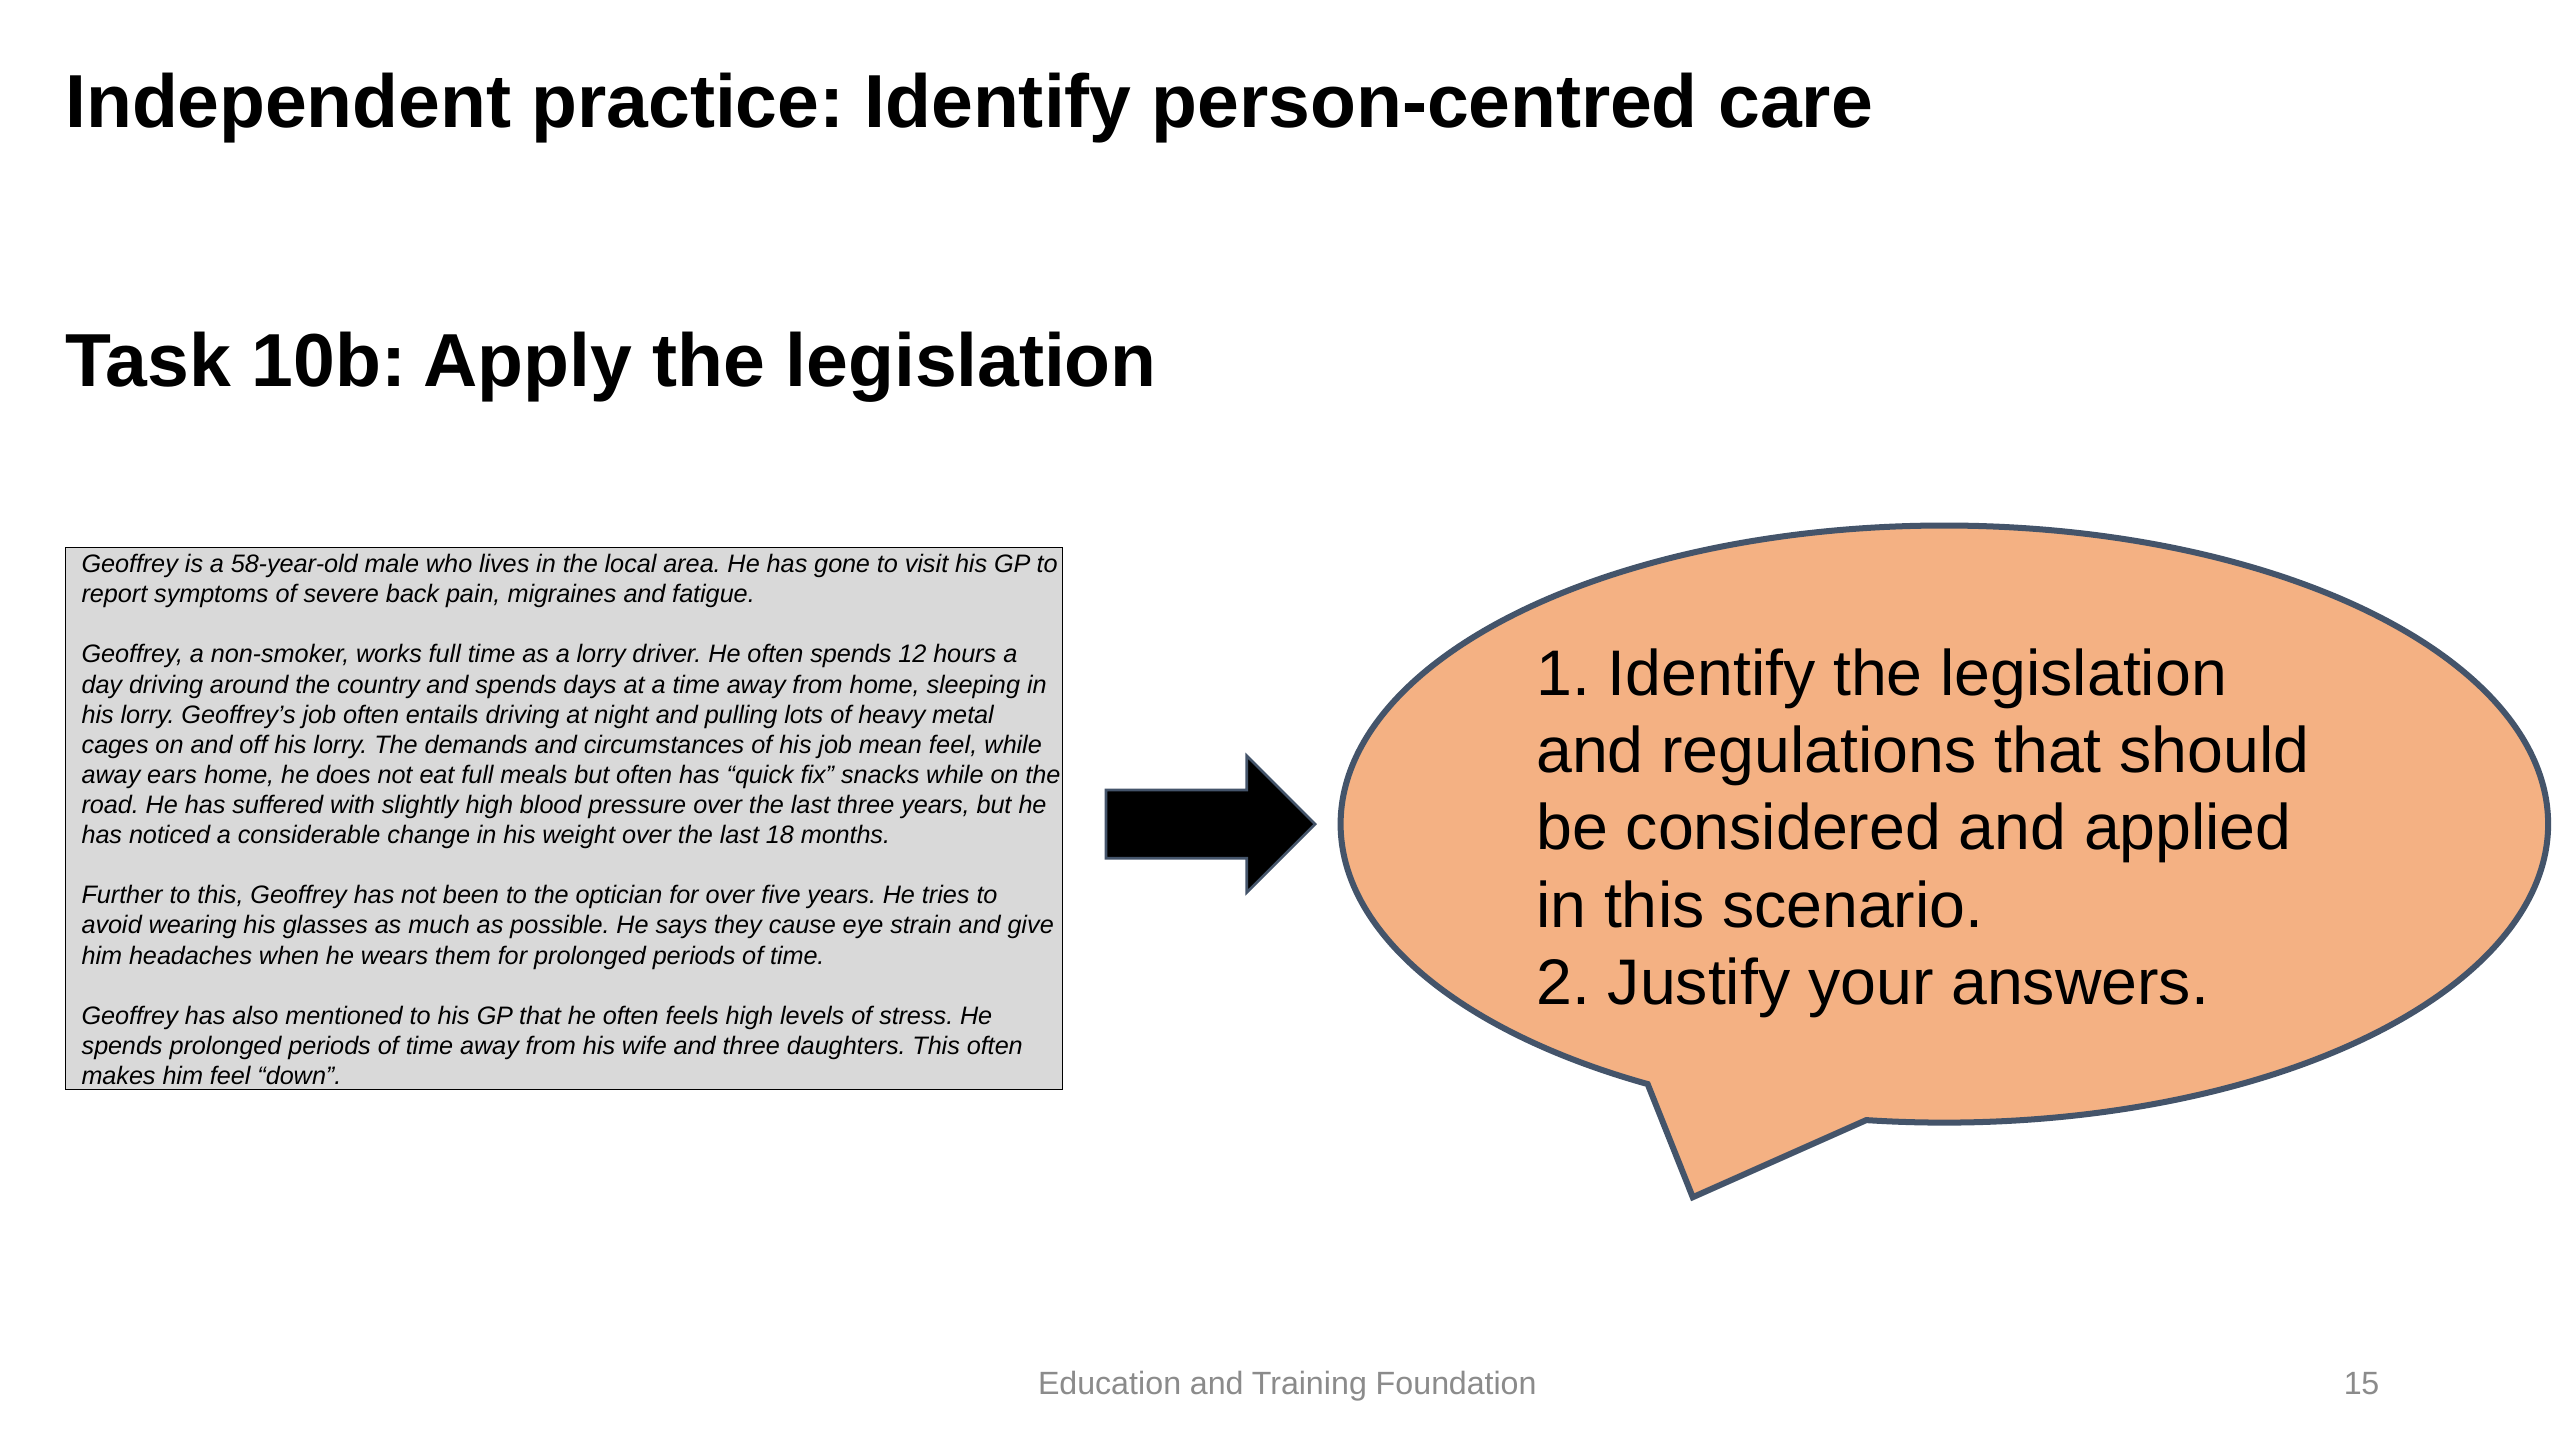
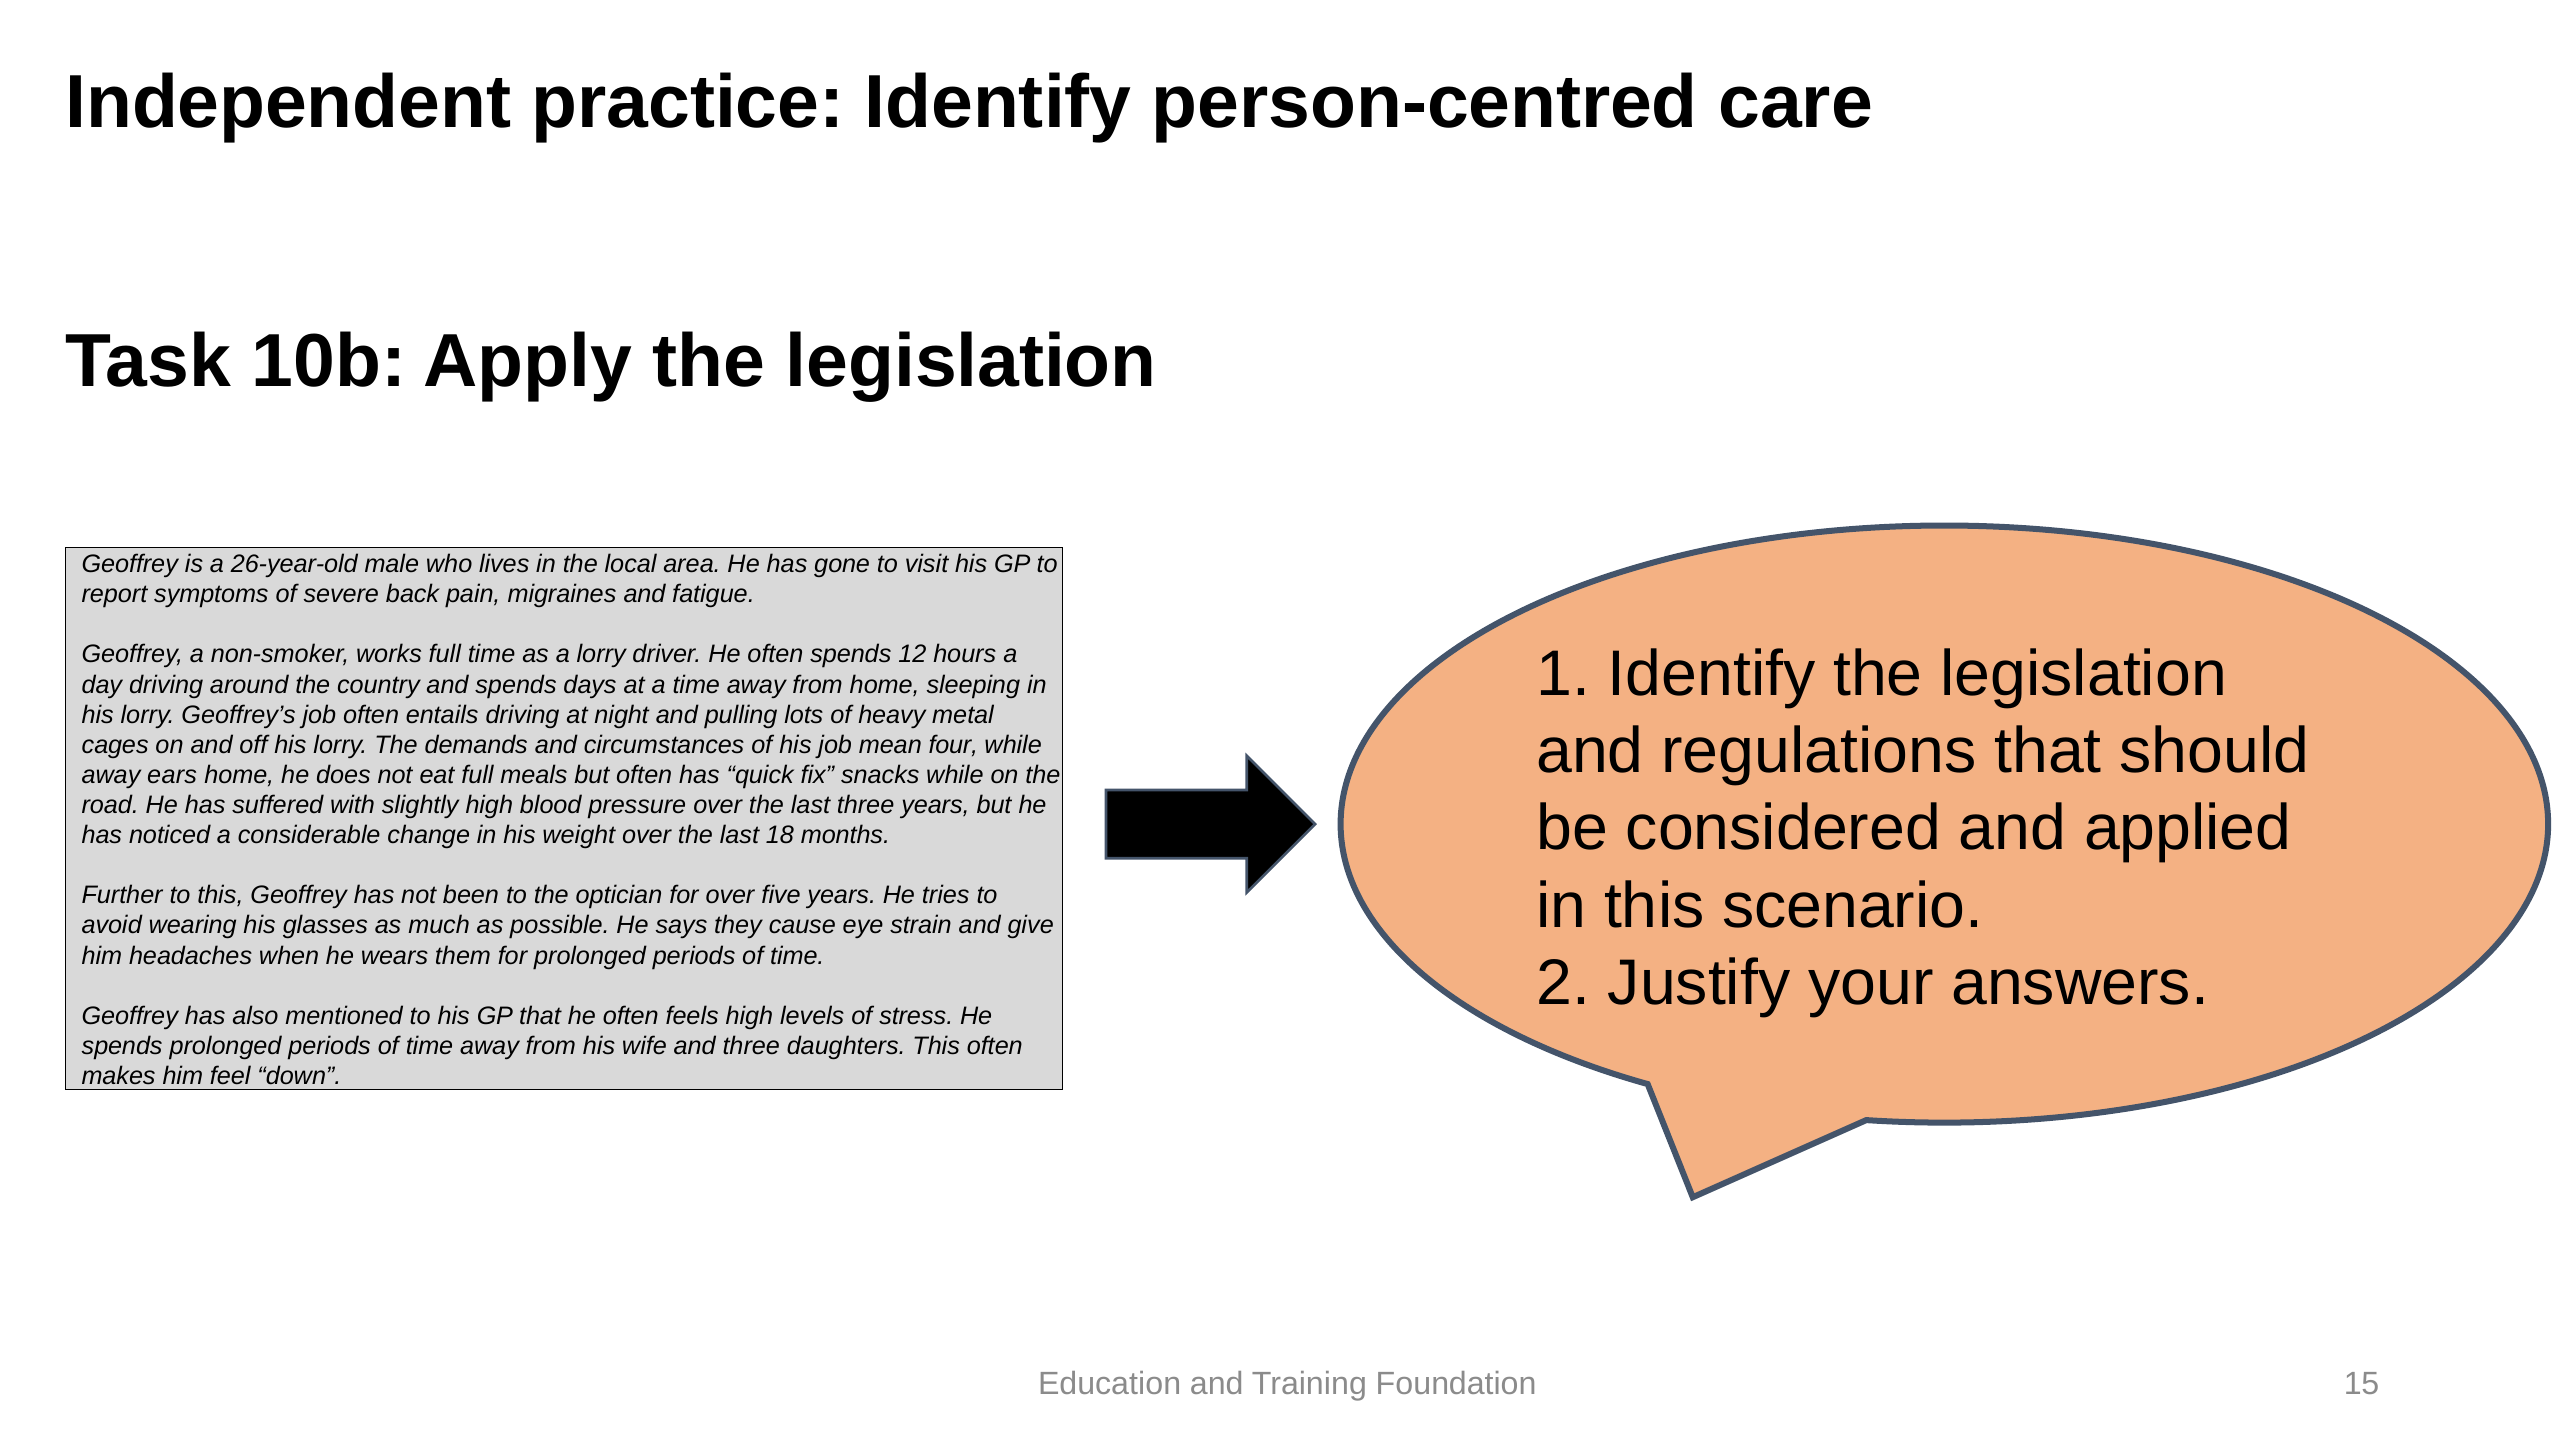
58-year-old: 58-year-old -> 26-year-old
mean feel: feel -> four
